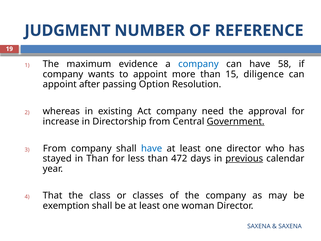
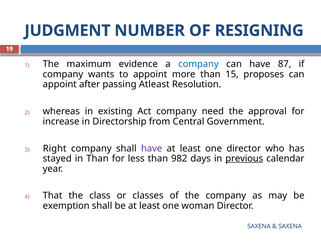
REFERENCE: REFERENCE -> RESIGNING
58: 58 -> 87
diligence: diligence -> proposes
Option: Option -> Atleast
Government underline: present -> none
From at (55, 148): From -> Right
have at (152, 148) colour: blue -> purple
472: 472 -> 982
